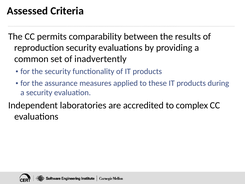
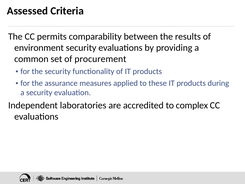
reproduction: reproduction -> environment
inadvertently: inadvertently -> procurement
